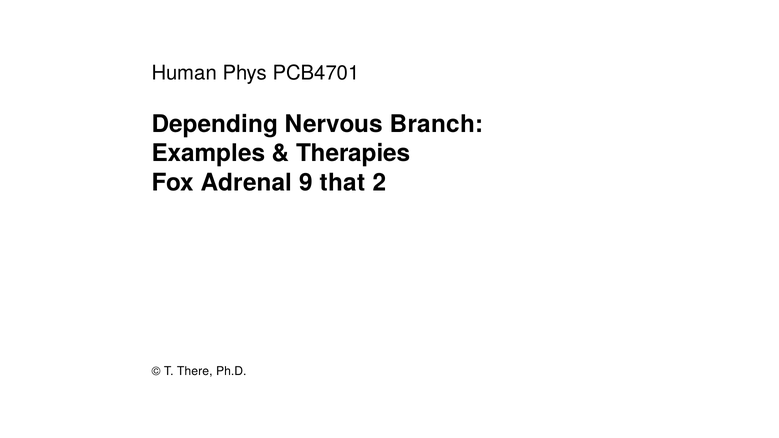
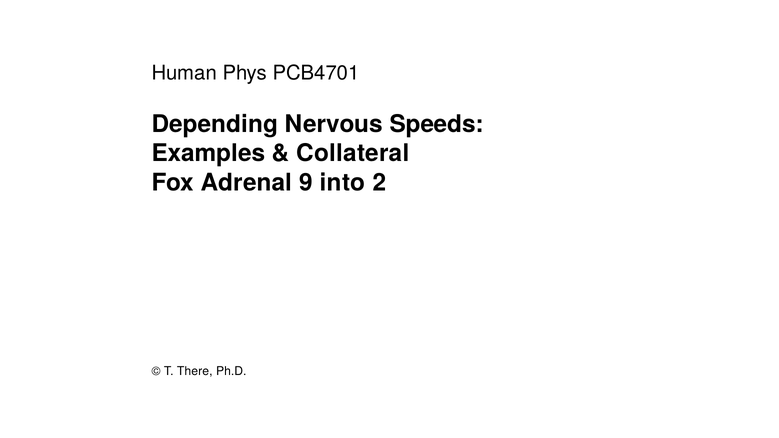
Branch: Branch -> Speeds
Therapies: Therapies -> Collateral
that: that -> into
